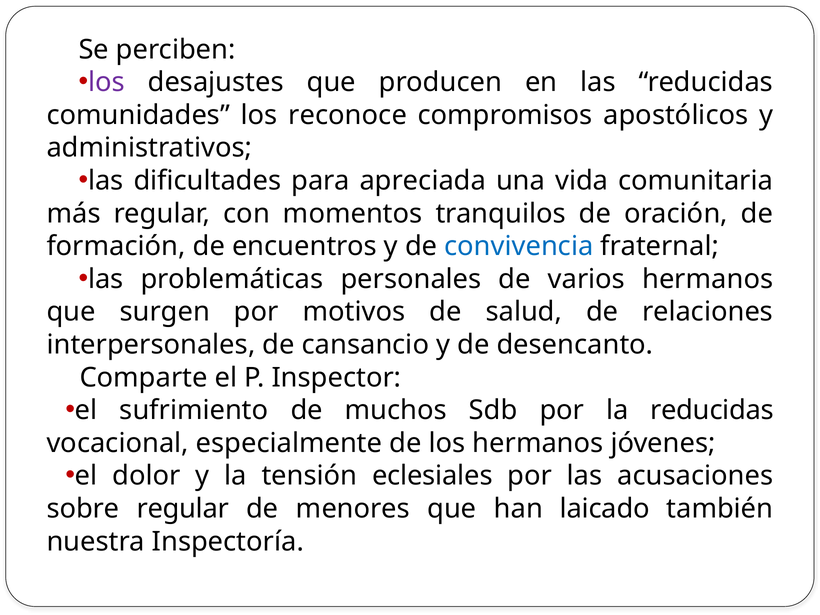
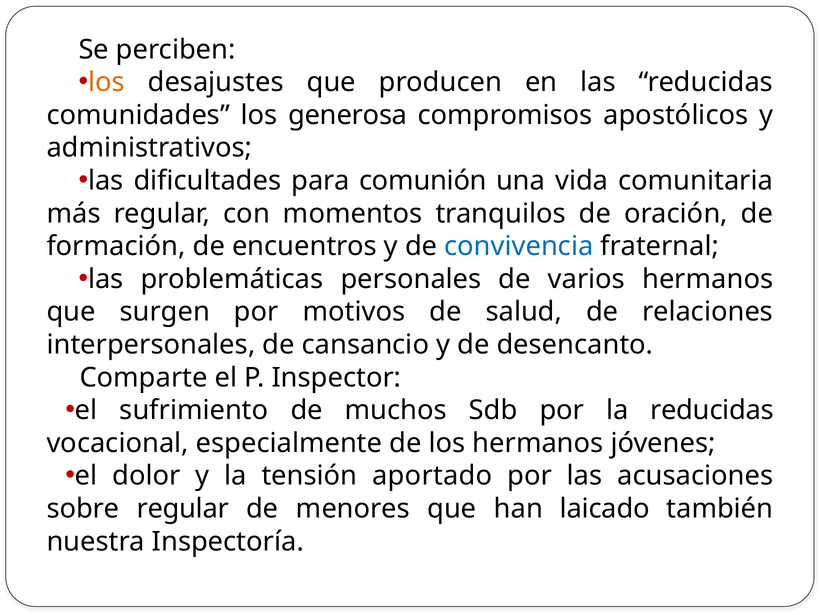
los at (106, 82) colour: purple -> orange
reconoce: reconoce -> generosa
apreciada: apreciada -> comunión
eclesiales: eclesiales -> aportado
